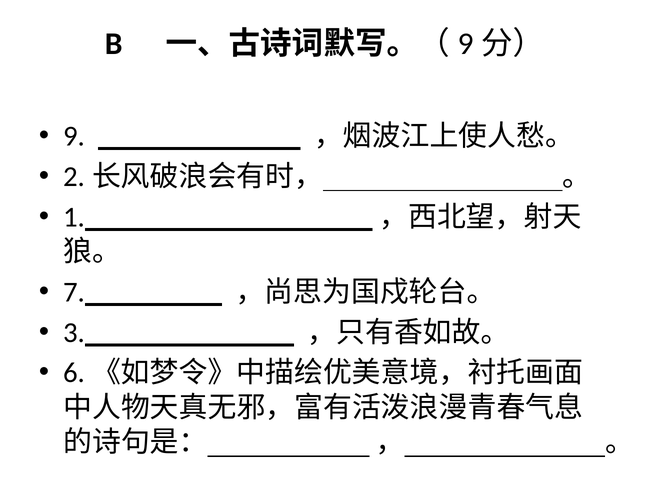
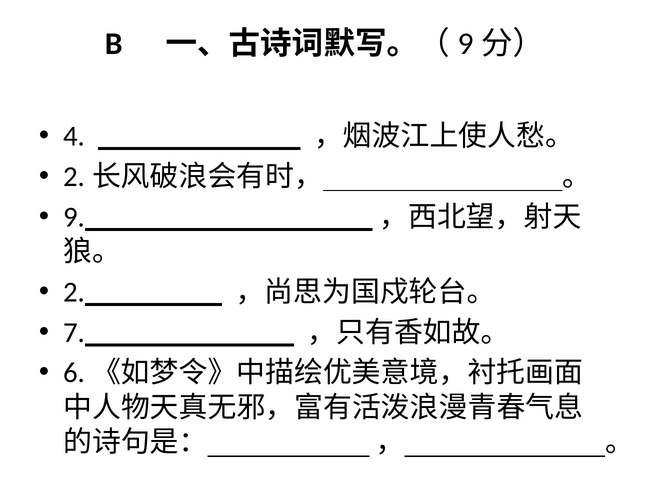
9: 9 -> 4
1: 1 -> 9
7: 7 -> 2
3: 3 -> 7
